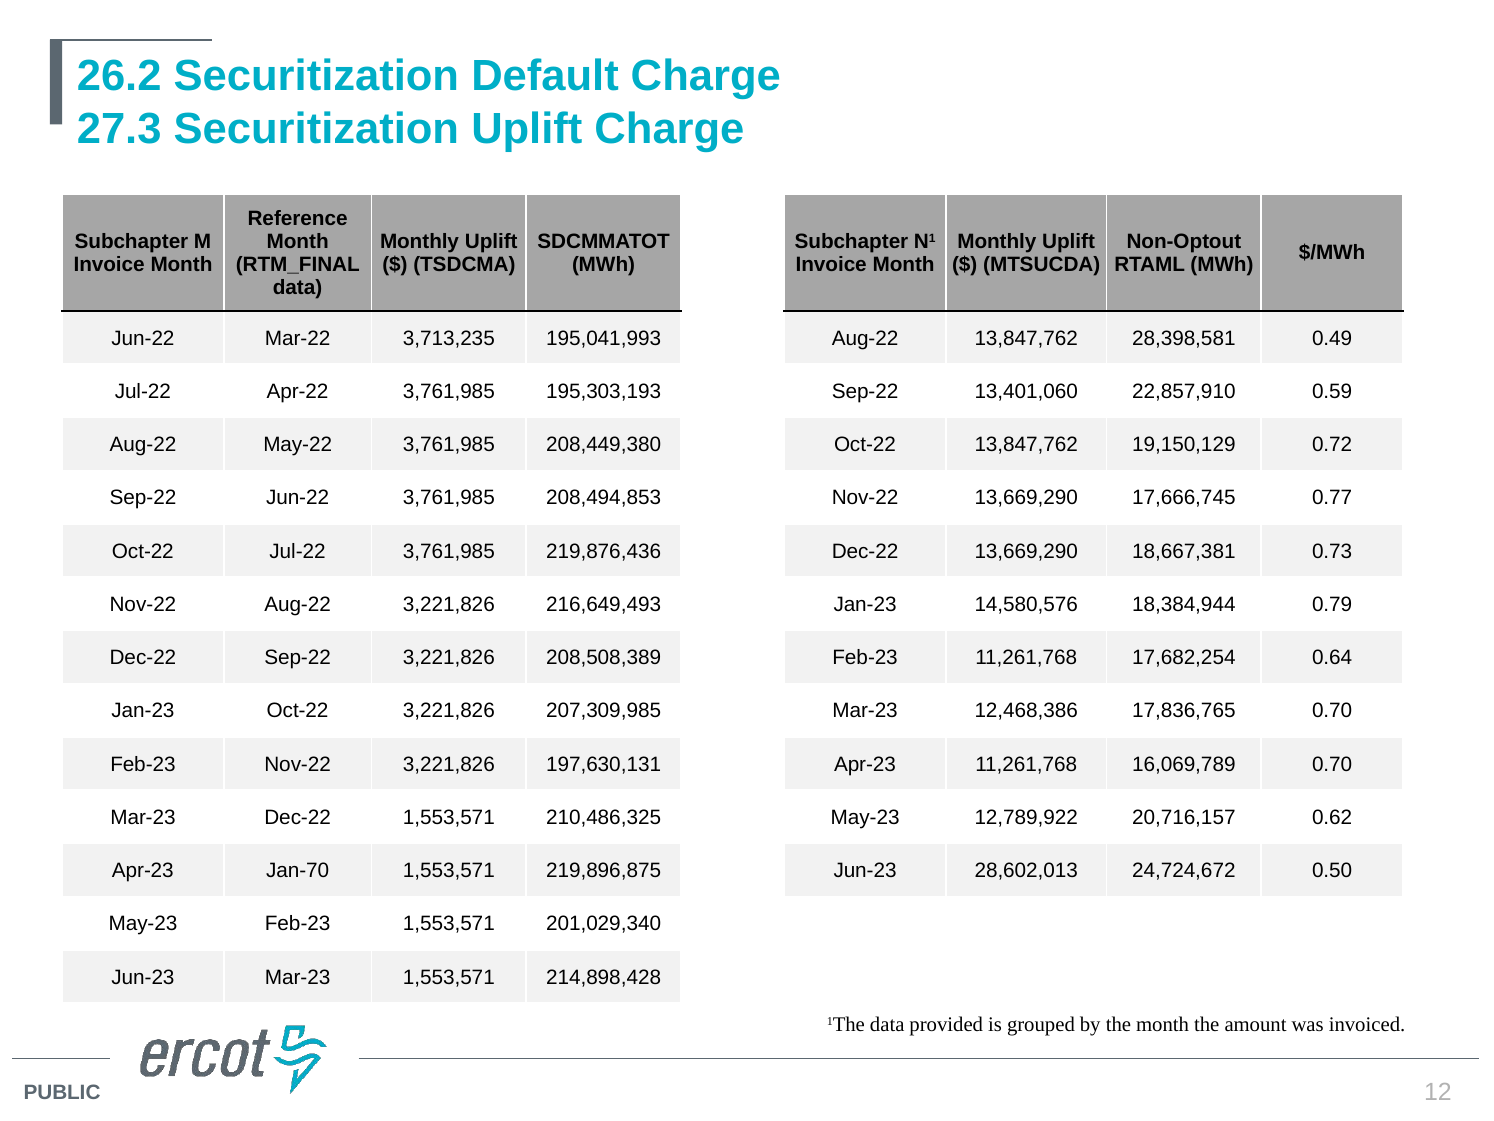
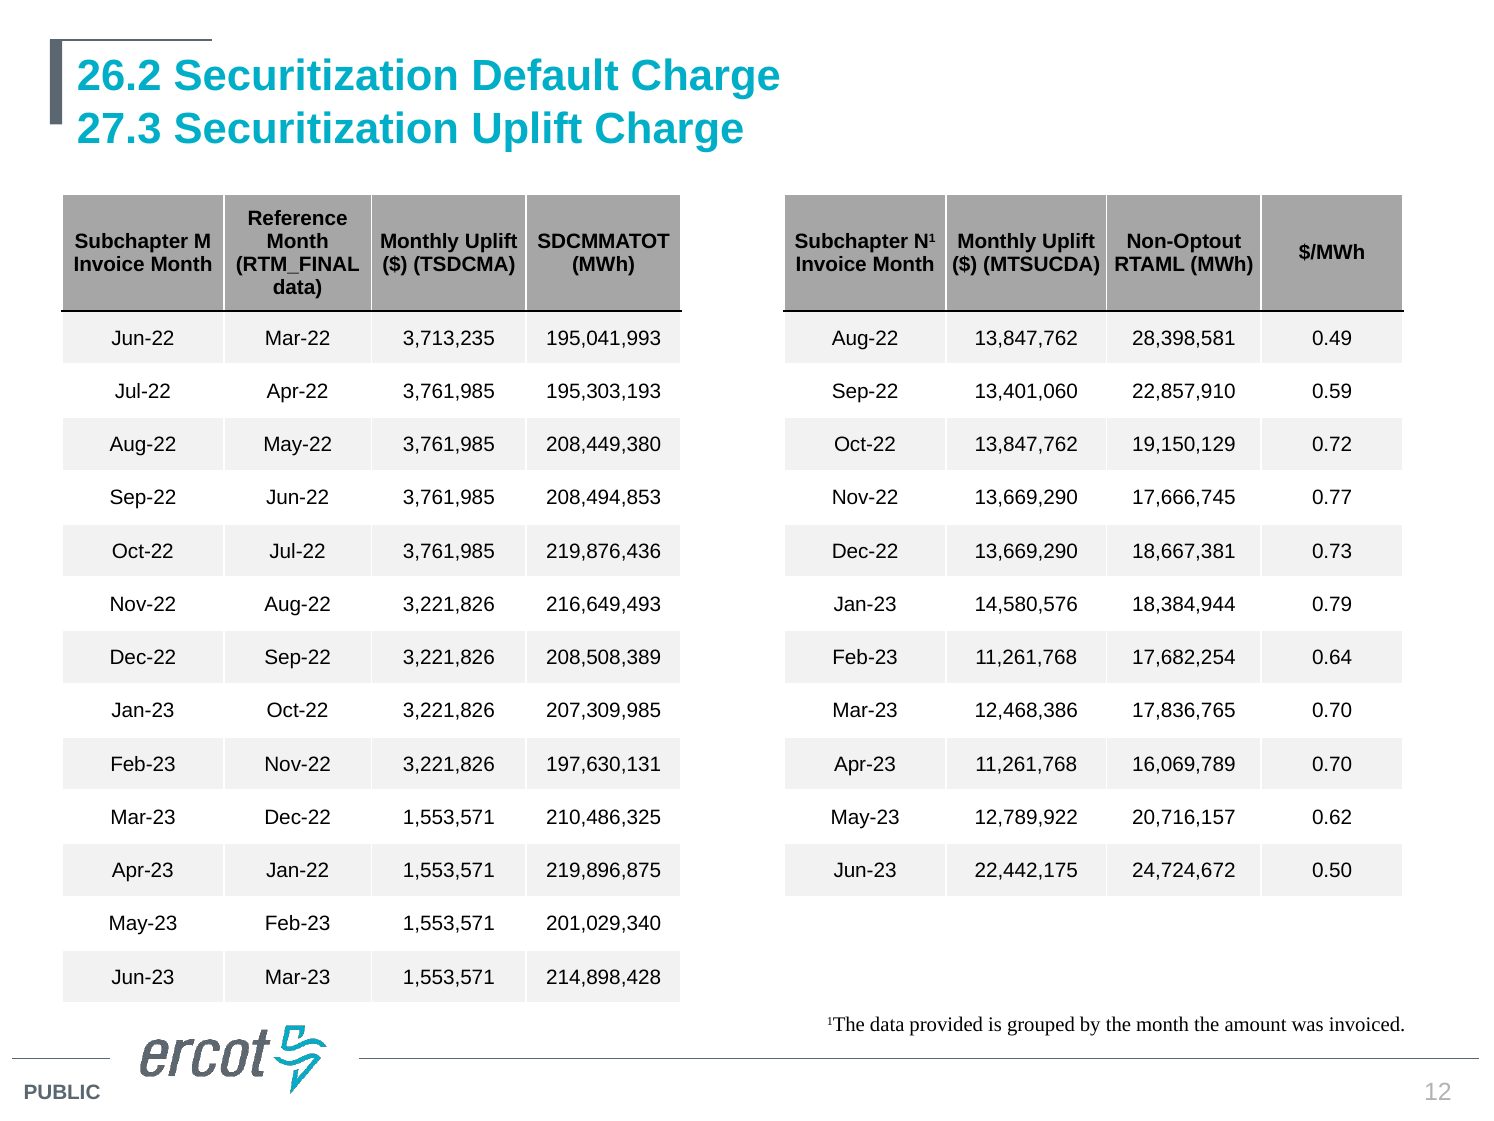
Jan-70: Jan-70 -> Jan-22
28,602,013: 28,602,013 -> 22,442,175
